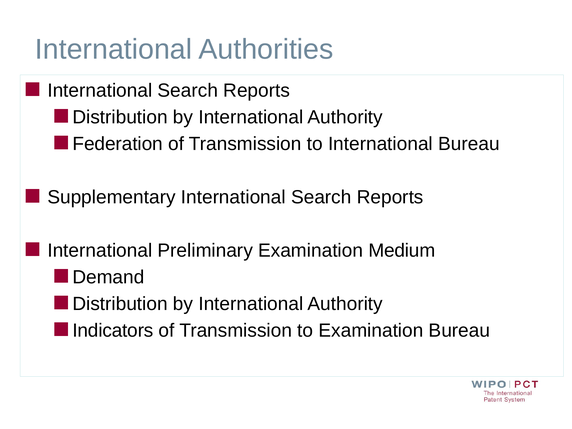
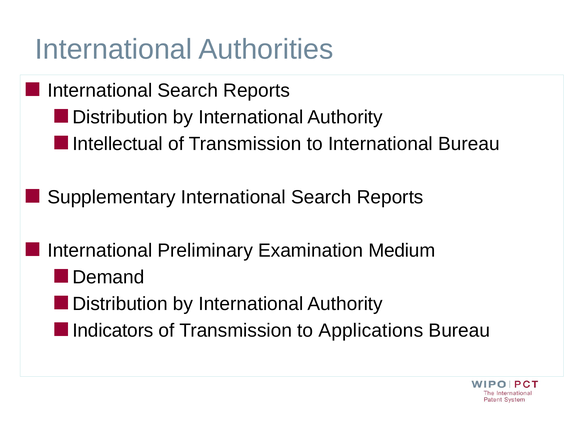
Federation: Federation -> Intellectual
to Examination: Examination -> Applications
